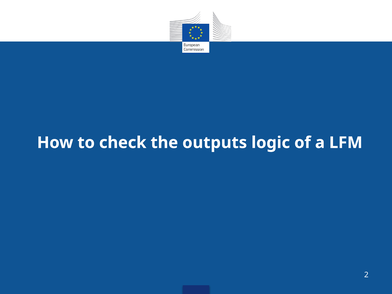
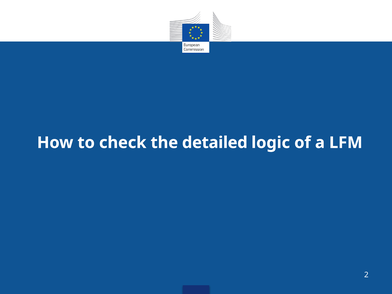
outputs: outputs -> detailed
